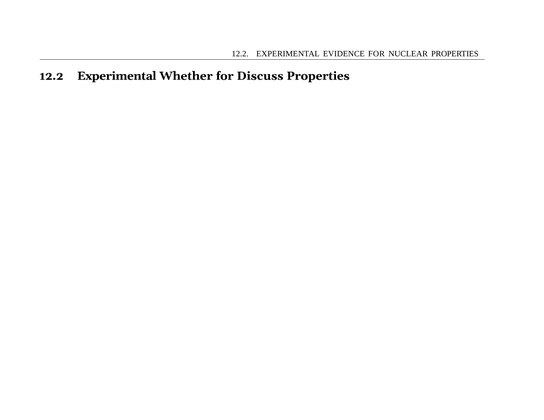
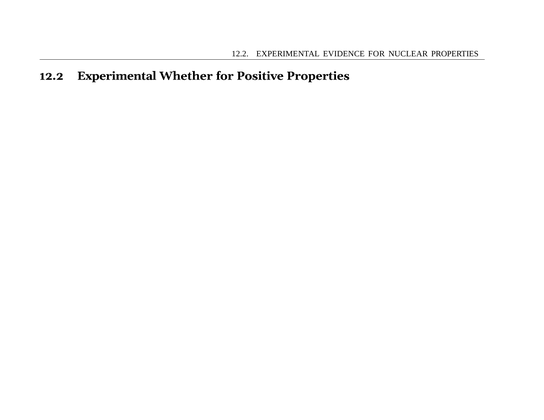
Discuss: Discuss -> Positive
